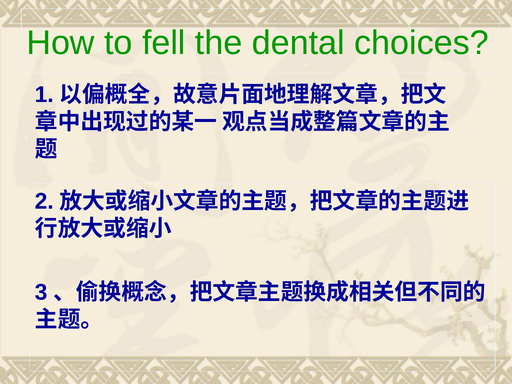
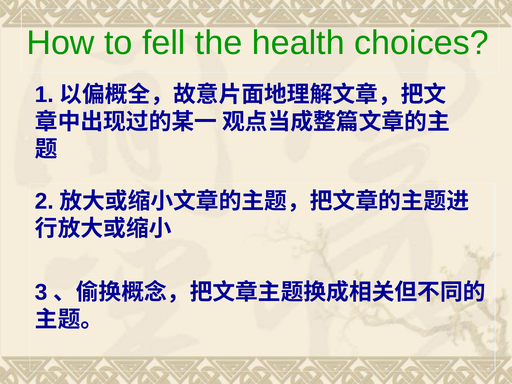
dental: dental -> health
